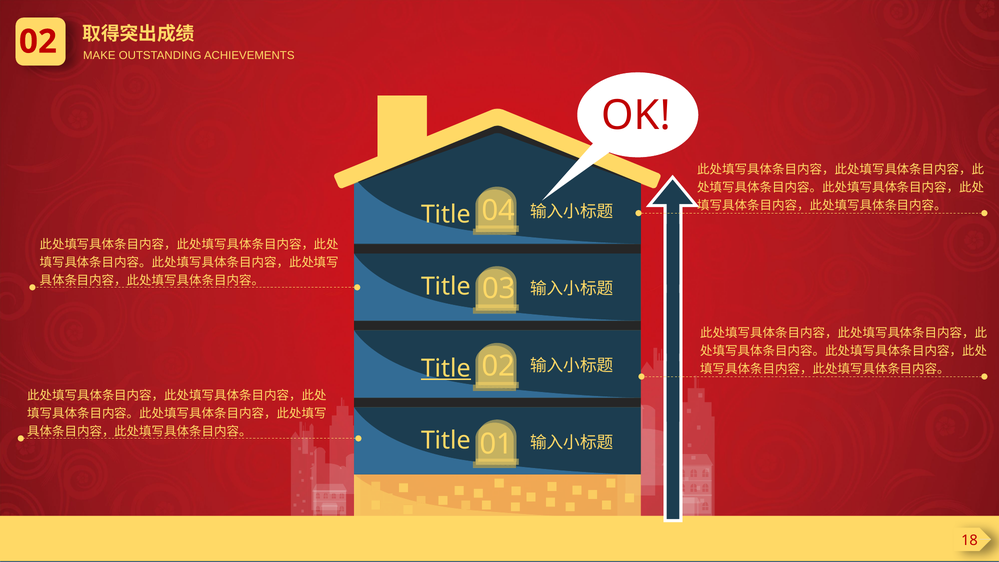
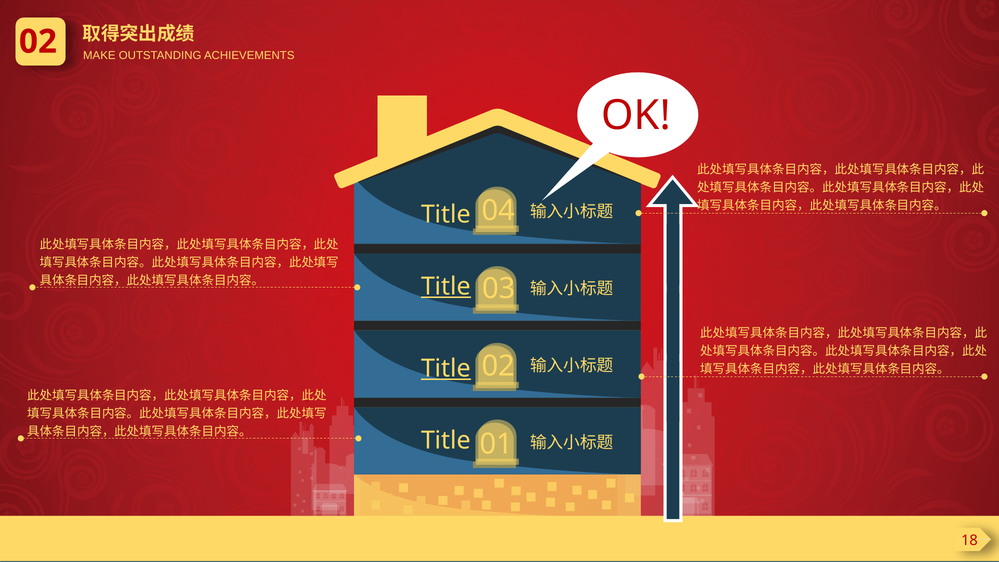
Title at (446, 286) underline: none -> present
